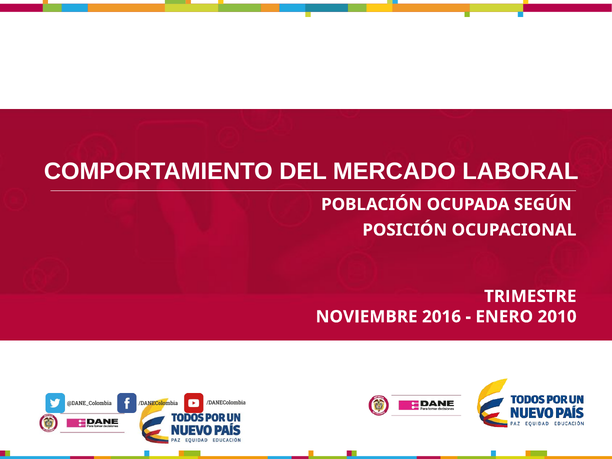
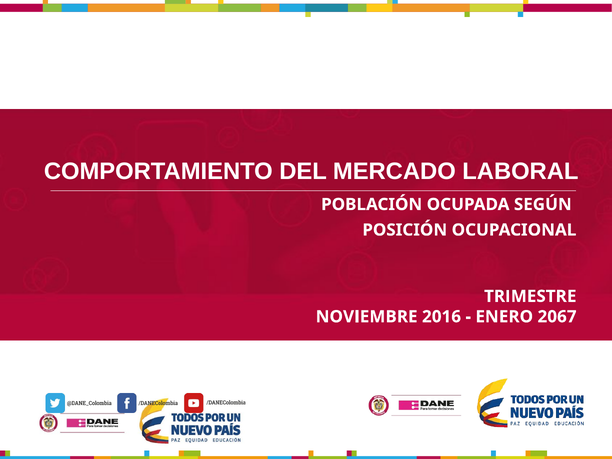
2010: 2010 -> 2067
